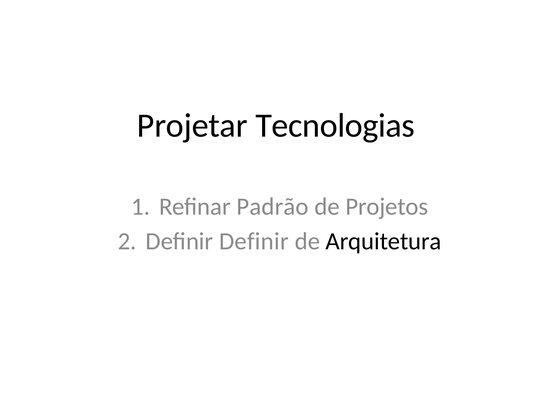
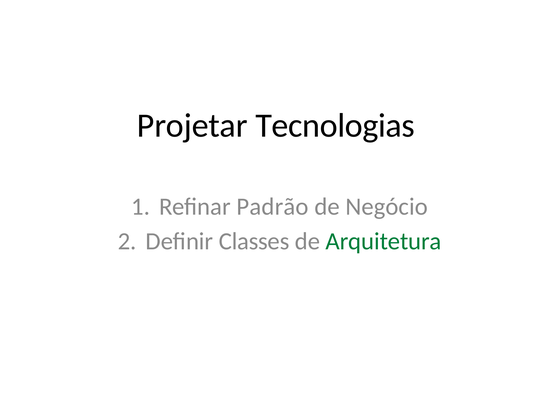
Projetos: Projetos -> Negócio
Definir Definir: Definir -> Classes
Arquitetura colour: black -> green
